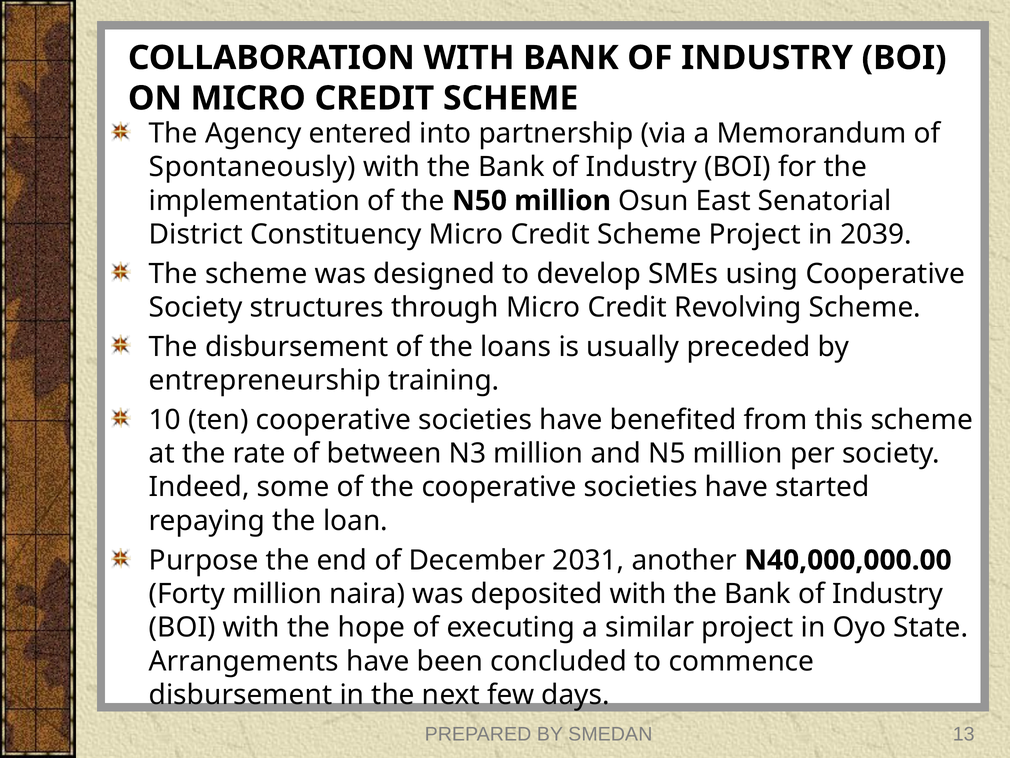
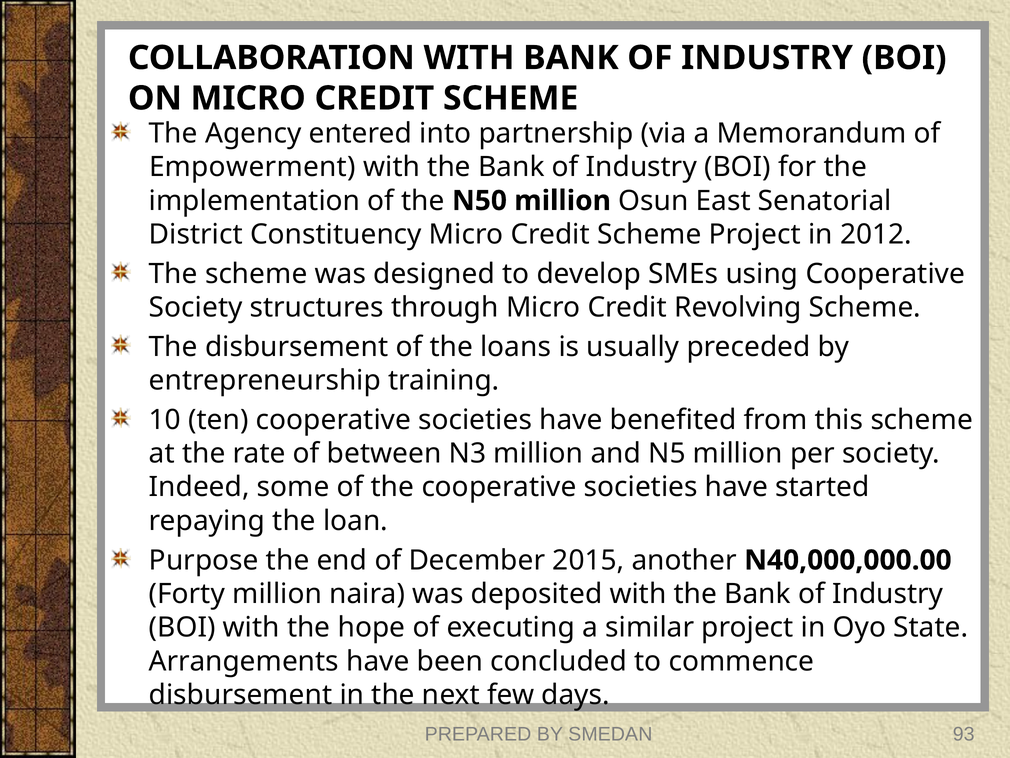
Spontaneously: Spontaneously -> Empowerment
2039: 2039 -> 2012
2031: 2031 -> 2015
13: 13 -> 93
